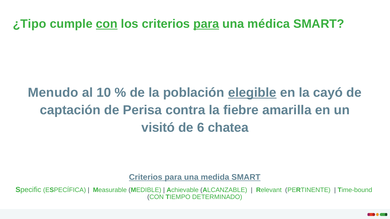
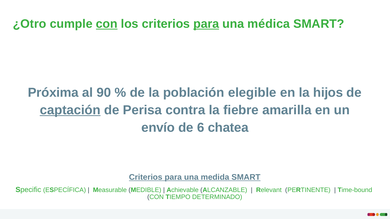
¿Tipo: ¿Tipo -> ¿Otro
Menudo: Menudo -> Próxima
10: 10 -> 90
elegible underline: present -> none
cayó: cayó -> hijos
captación underline: none -> present
visitó: visitó -> envío
